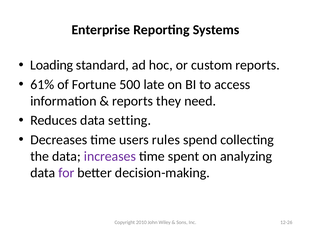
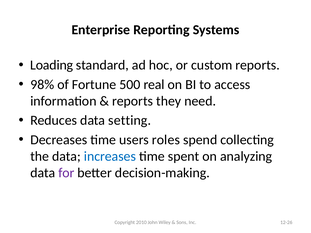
61%: 61% -> 98%
late: late -> real
rules: rules -> roles
increases colour: purple -> blue
